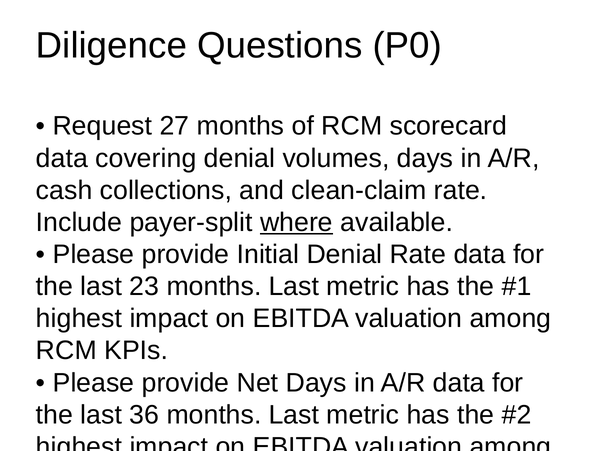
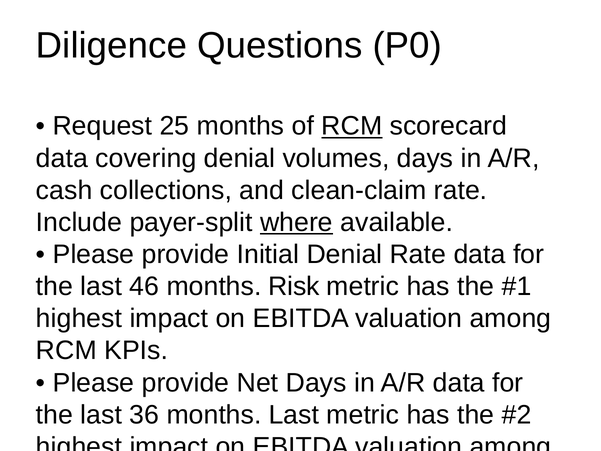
27: 27 -> 25
RCM at (352, 126) underline: none -> present
23: 23 -> 46
Last at (294, 286): Last -> Risk
